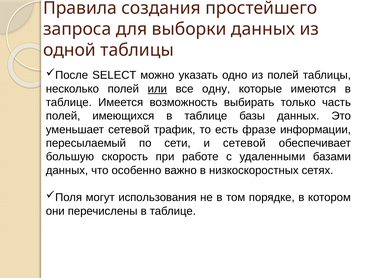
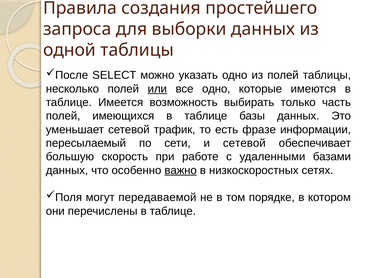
все одну: одну -> одно
важно underline: none -> present
использования: использования -> передаваемой
